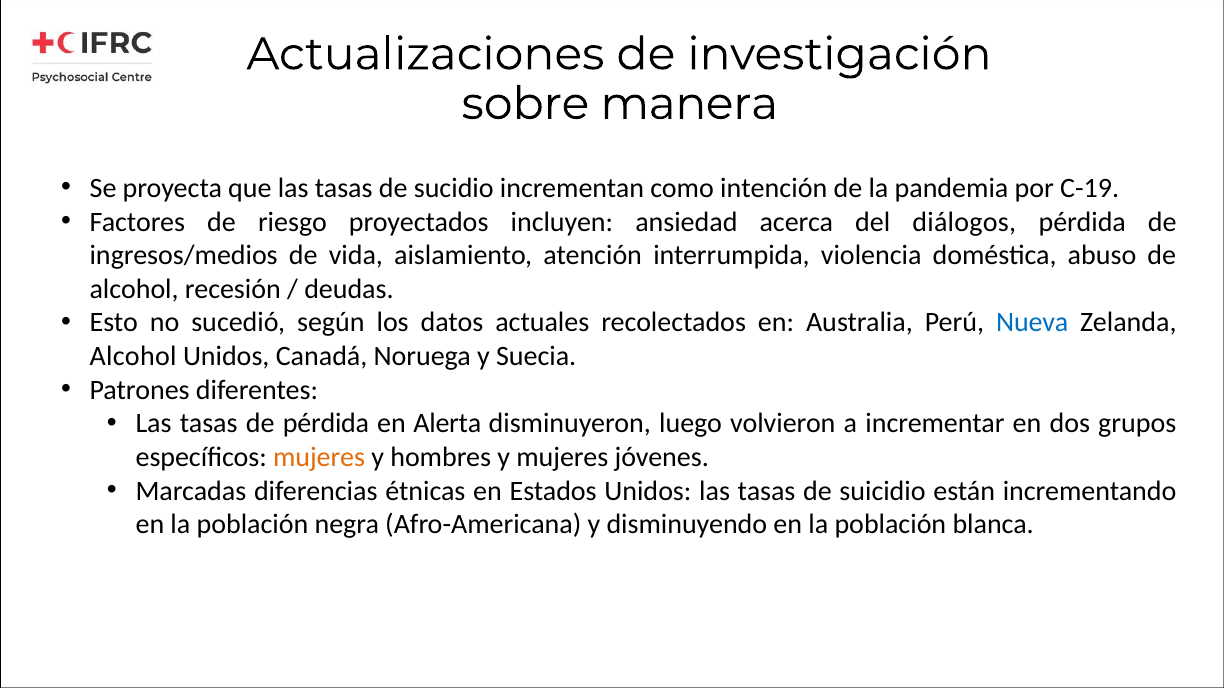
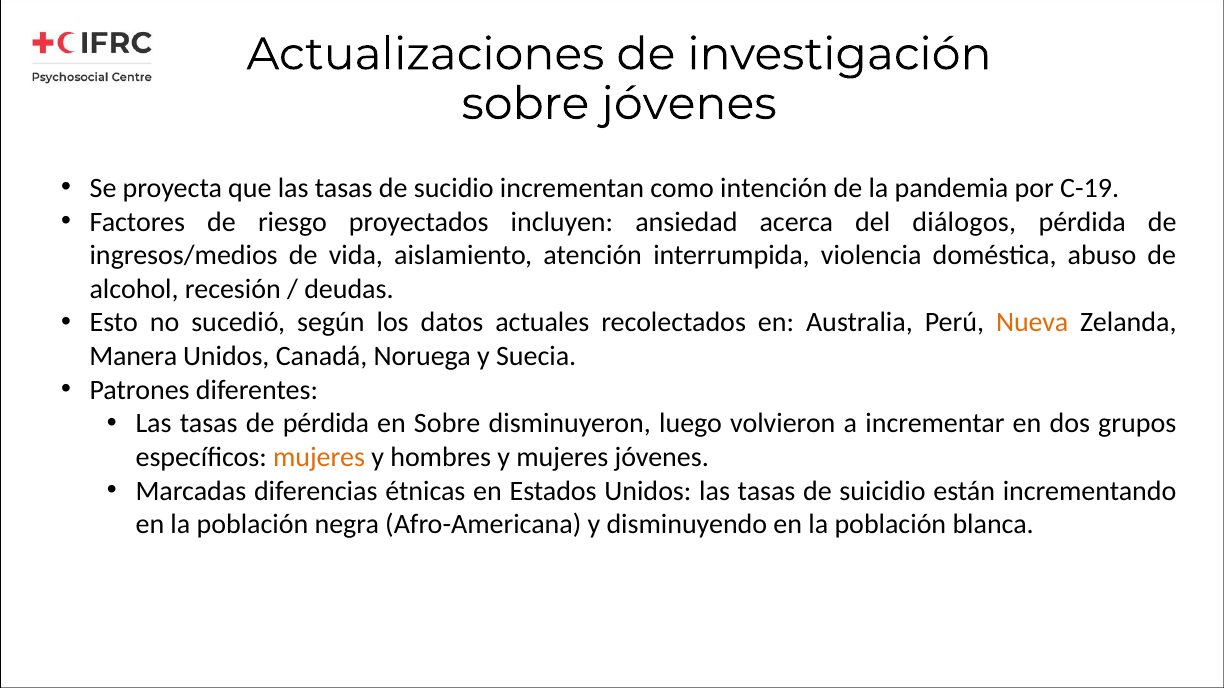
sobre manera: manera -> jóvenes
Nueva colour: blue -> orange
Alcohol at (133, 357): Alcohol -> Manera
en Alerta: Alerta -> Sobre
